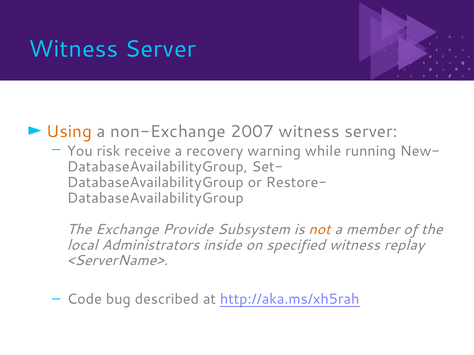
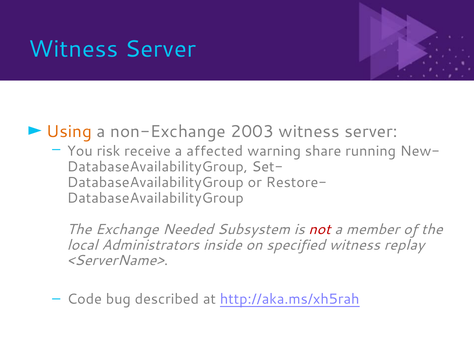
2007: 2007 -> 2003
recovery: recovery -> affected
while: while -> share
Provide: Provide -> Needed
not colour: orange -> red
